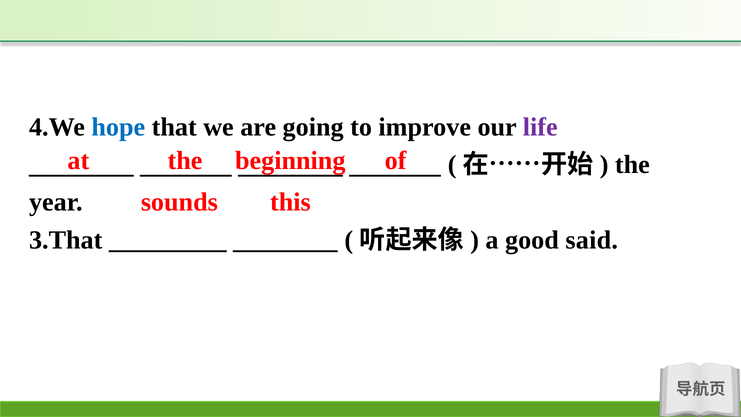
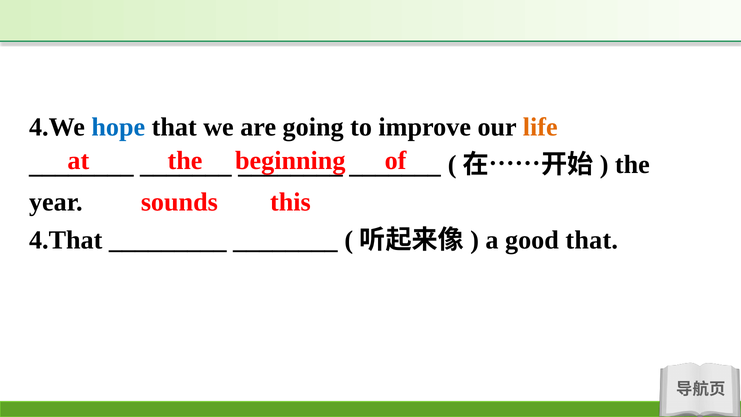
life colour: purple -> orange
3.That: 3.That -> 4.That
good said: said -> that
